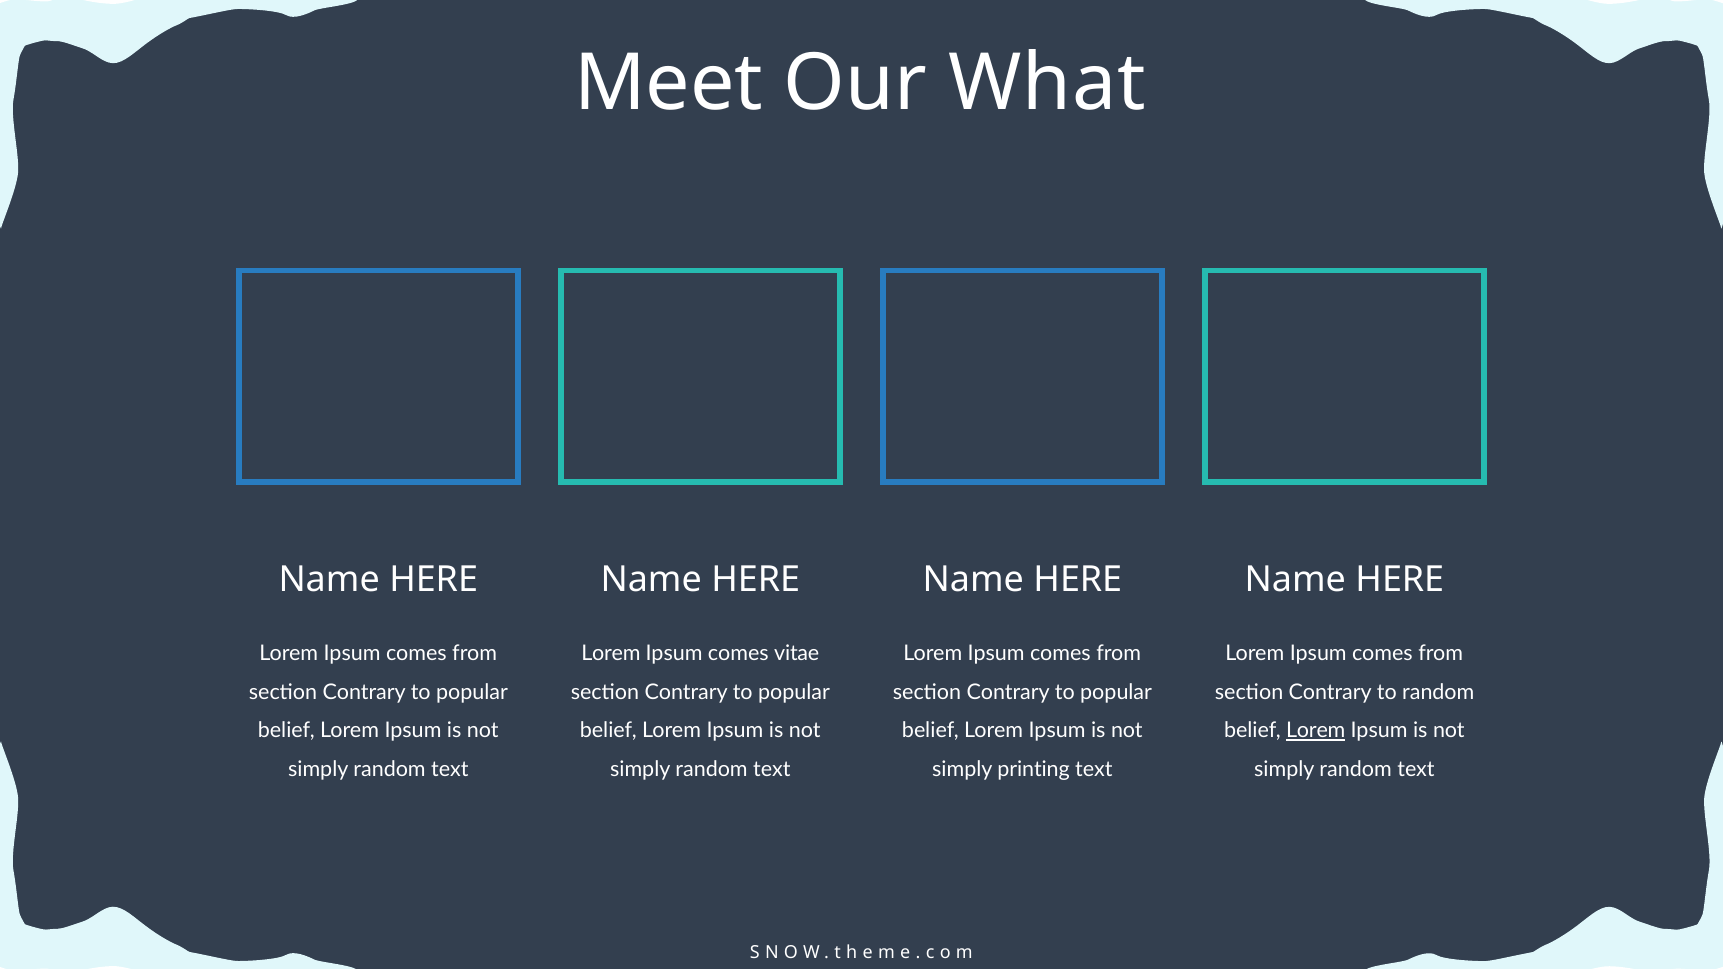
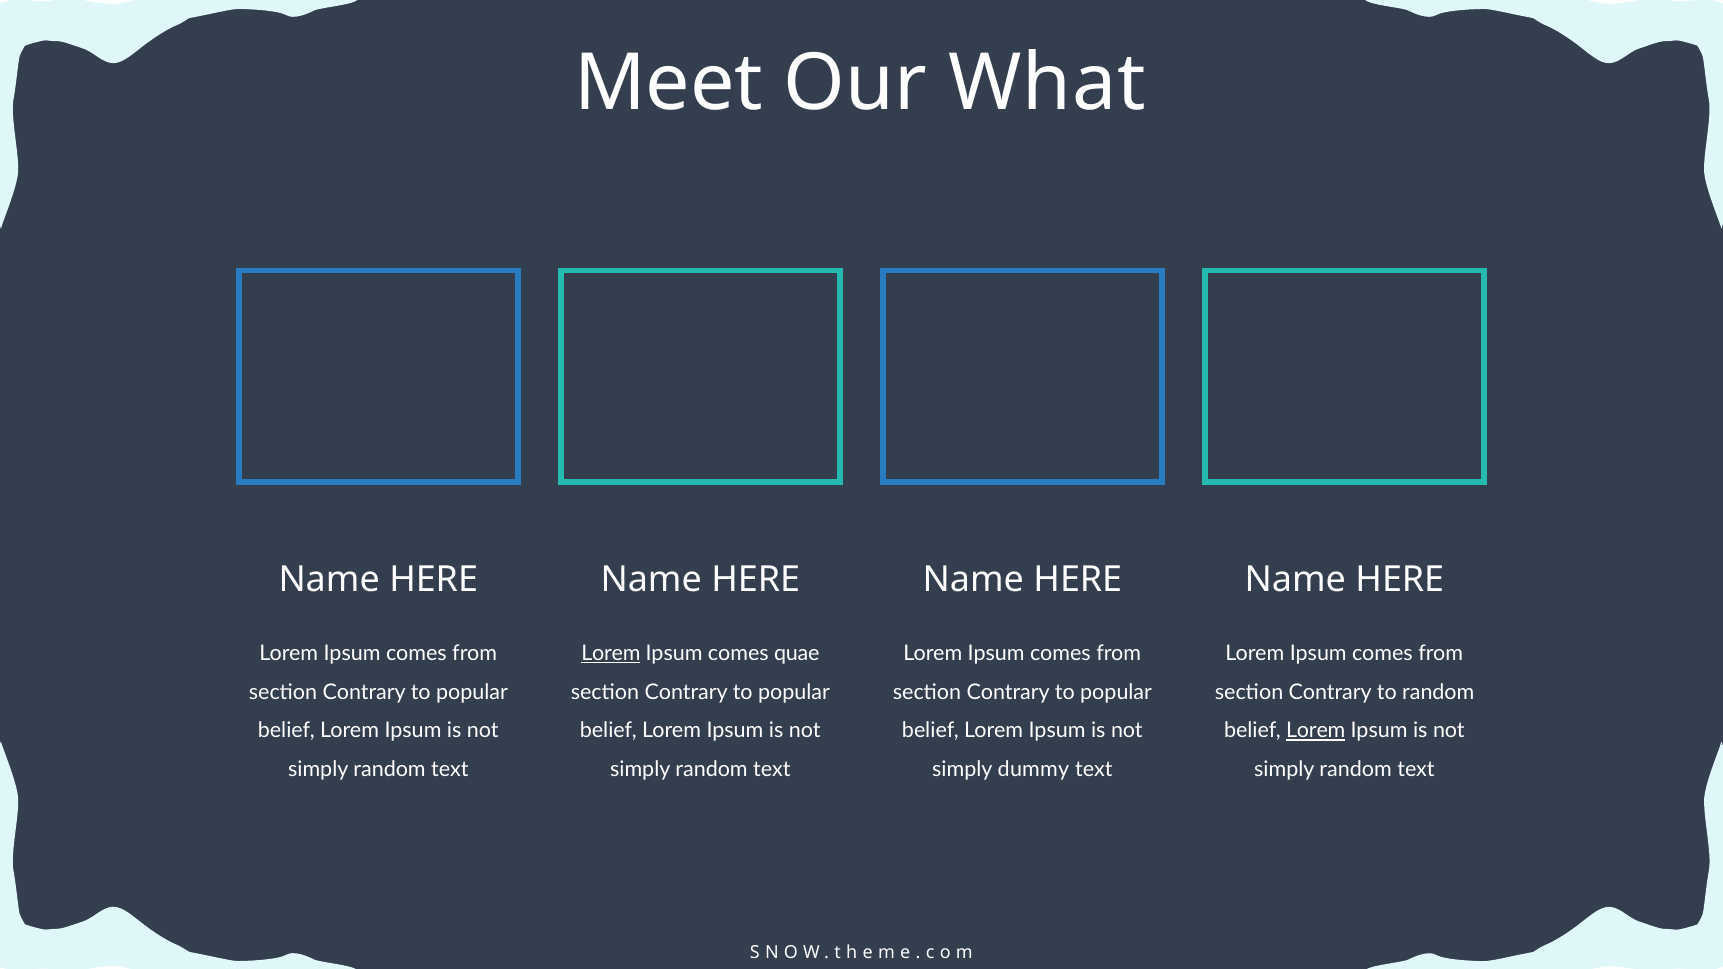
Lorem at (611, 653) underline: none -> present
vitae: vitae -> quae
printing: printing -> dummy
